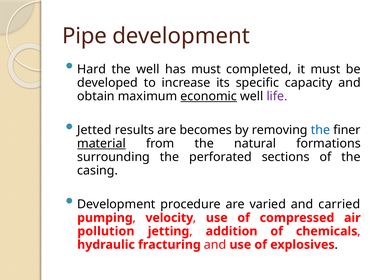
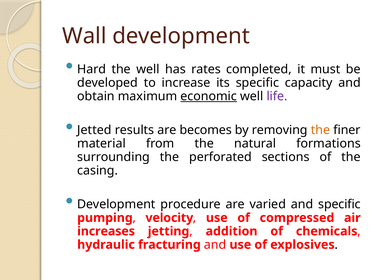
Pipe: Pipe -> Wall
has must: must -> rates
the at (320, 130) colour: blue -> orange
material underline: present -> none
and carried: carried -> specific
pollution: pollution -> increases
